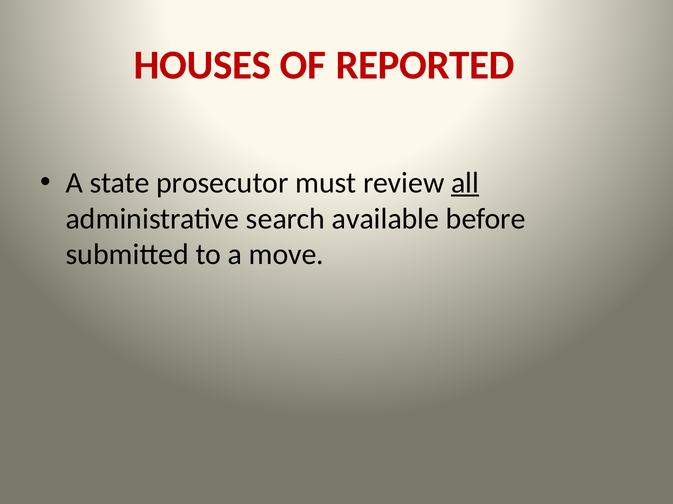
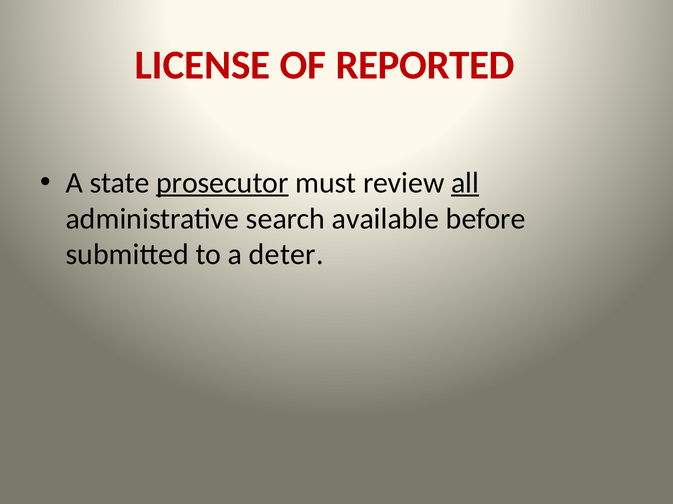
HOUSES: HOUSES -> LICENSE
prosecutor underline: none -> present
move: move -> deter
